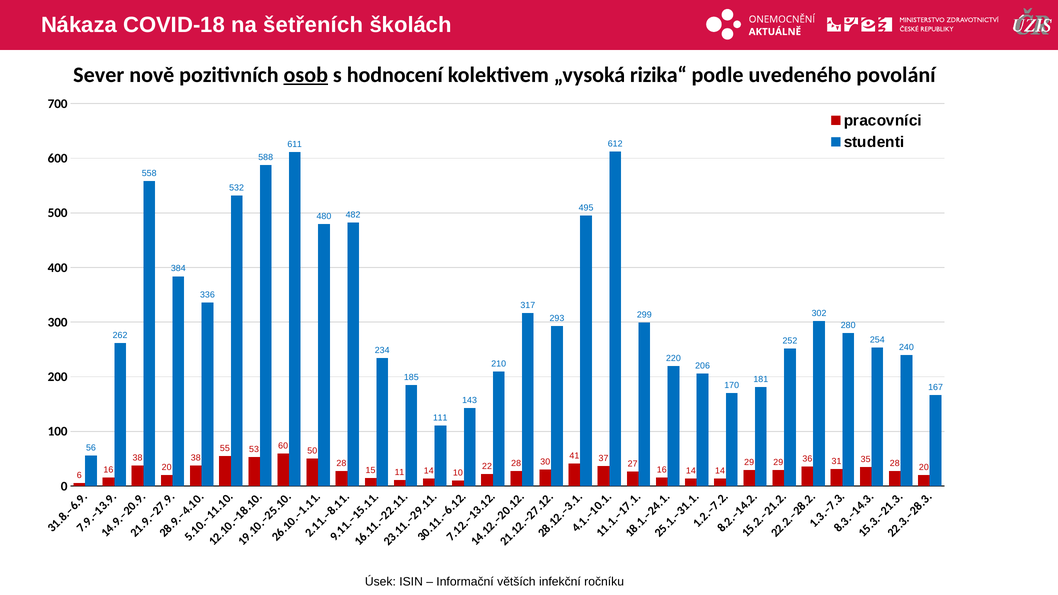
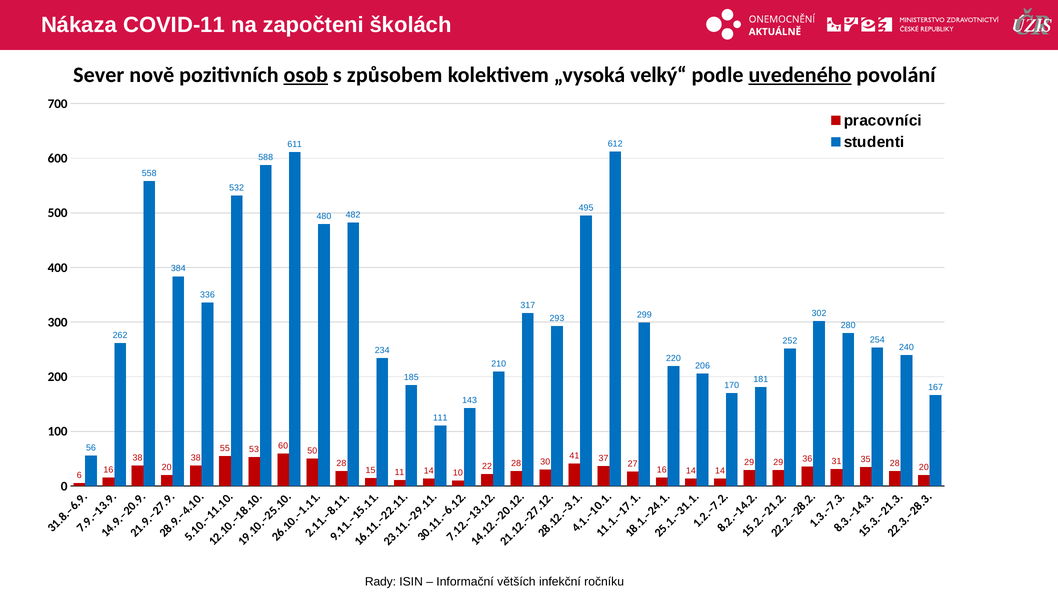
COVID-18: COVID-18 -> COVID-11
šetřeních: šetřeních -> započteni
hodnocení: hodnocení -> způsobem
rizika“: rizika“ -> velký“
uvedeného underline: none -> present
Úsek: Úsek -> Rady
